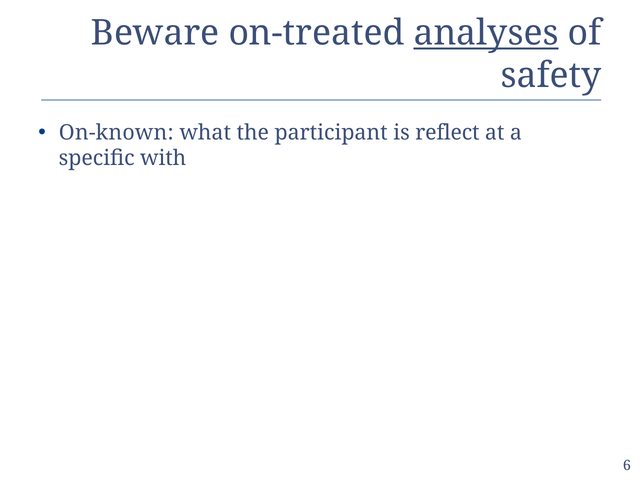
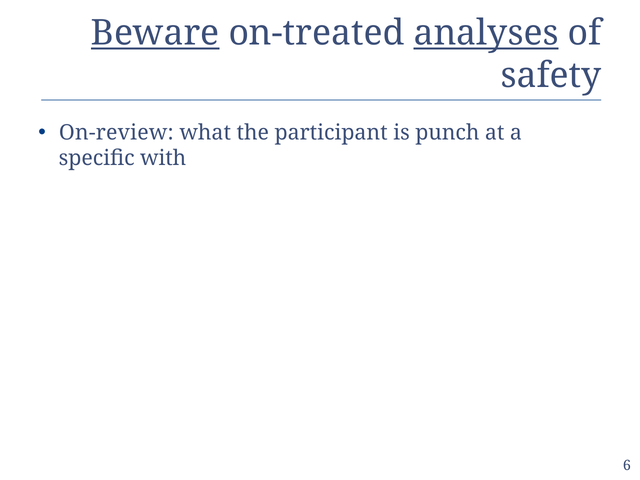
Beware underline: none -> present
On-known: On-known -> On-review
reflect: reflect -> punch
